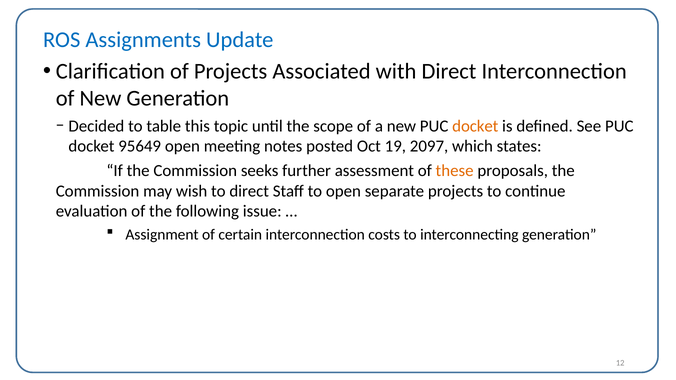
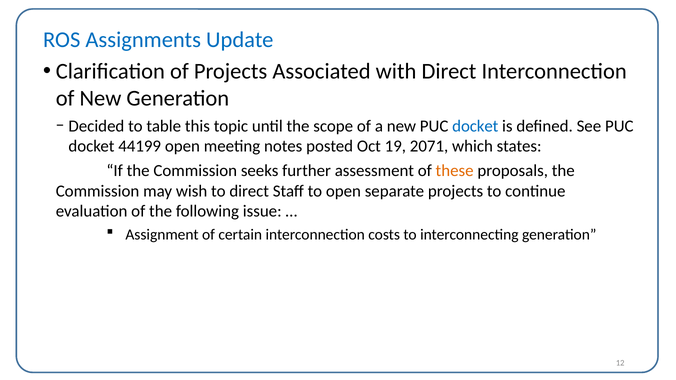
docket at (475, 126) colour: orange -> blue
95649: 95649 -> 44199
2097: 2097 -> 2071
